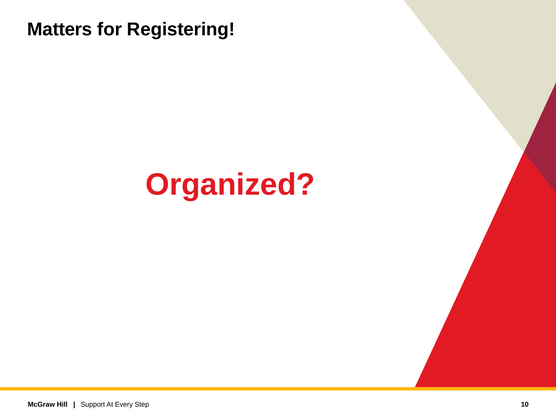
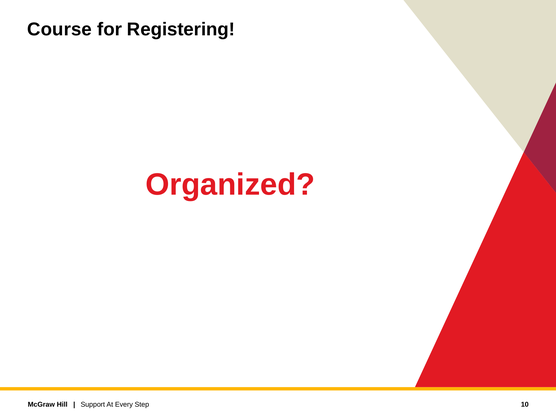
Matters: Matters -> Course
